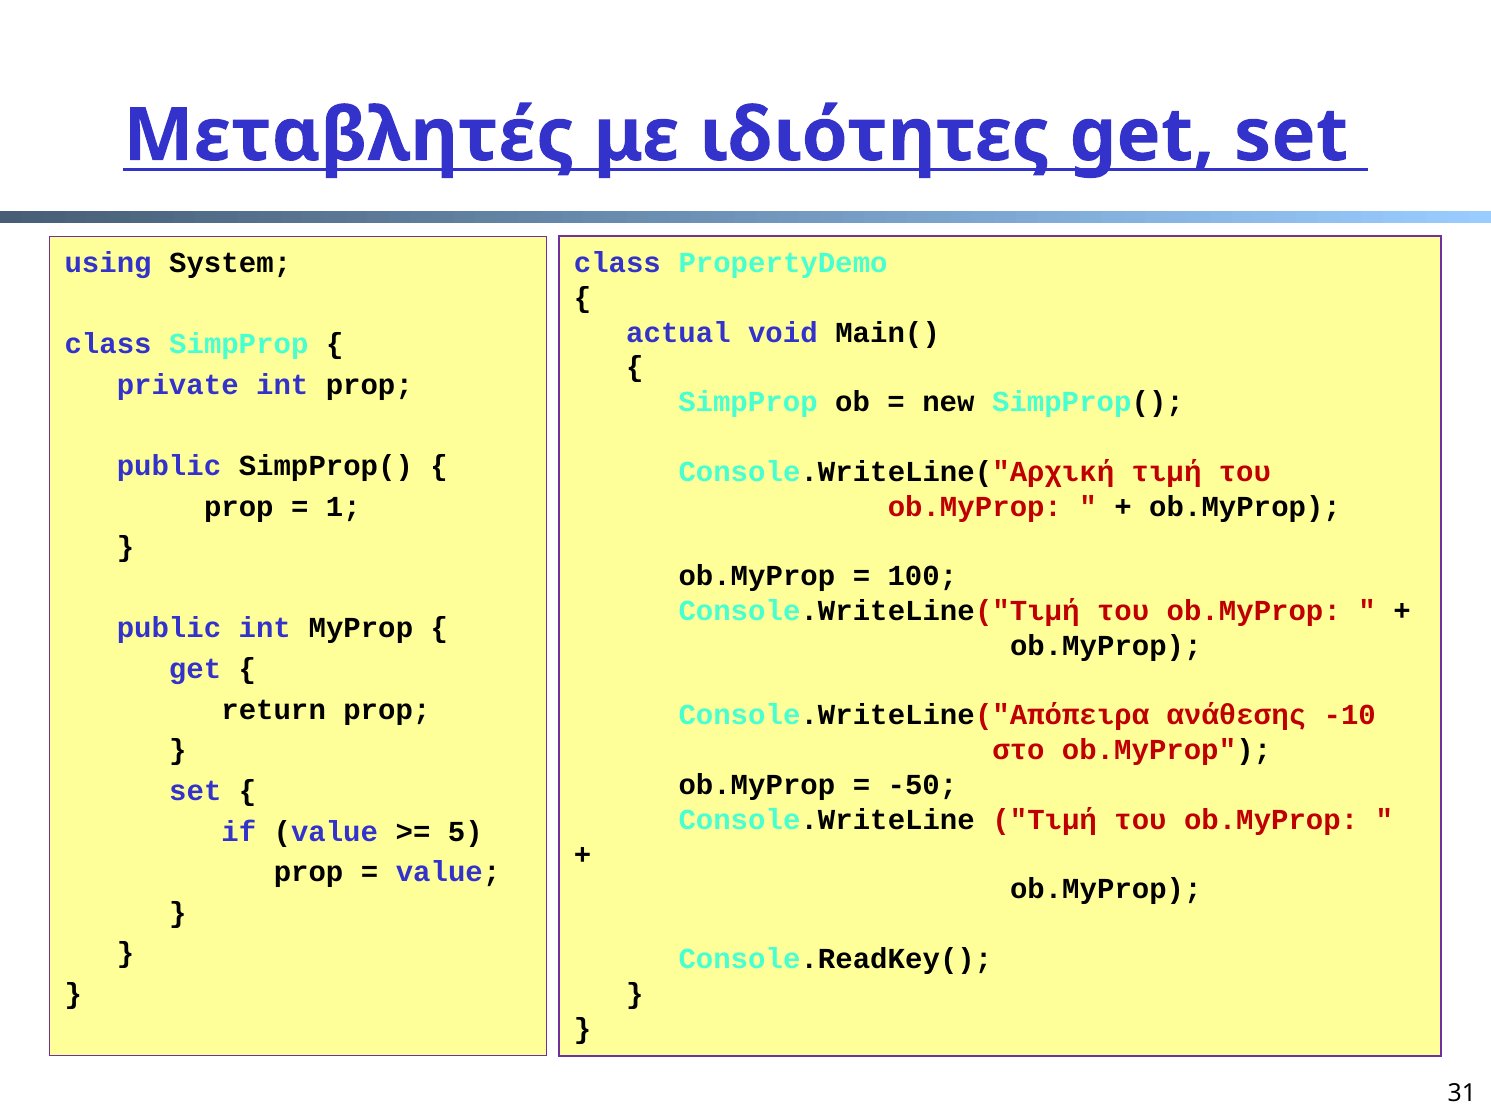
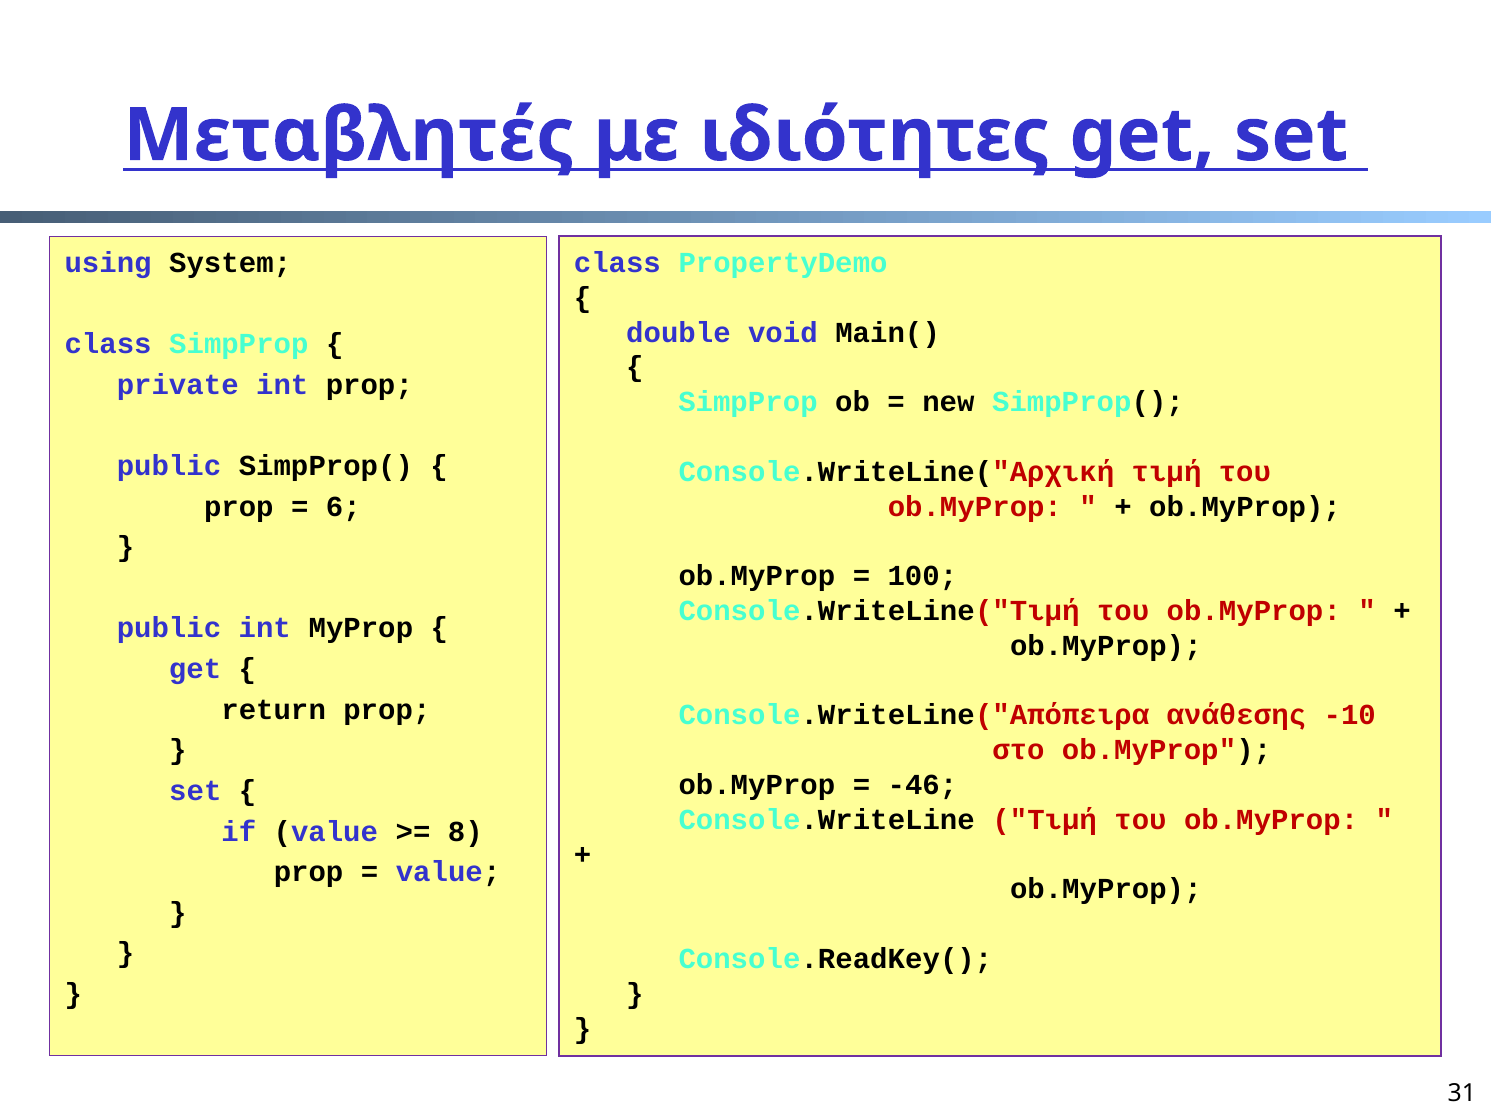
actual: actual -> double
1: 1 -> 6
-50: -50 -> -46
5: 5 -> 8
